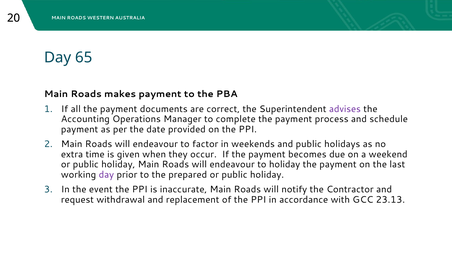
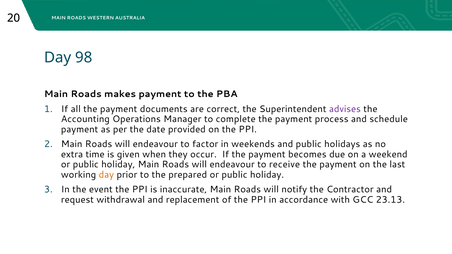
65: 65 -> 98
to holiday: holiday -> receive
day at (106, 175) colour: purple -> orange
